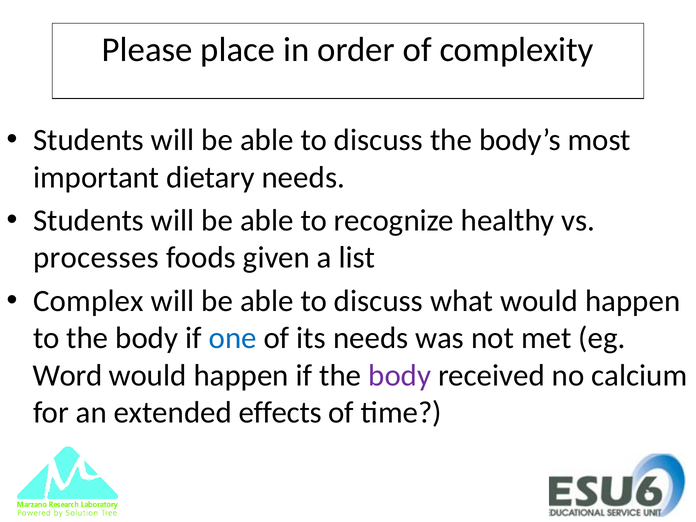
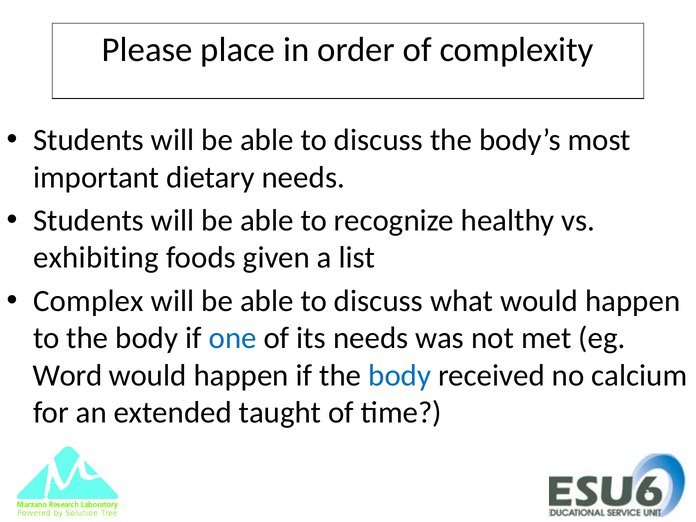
processes: processes -> exhibiting
body at (400, 375) colour: purple -> blue
effects: effects -> taught
